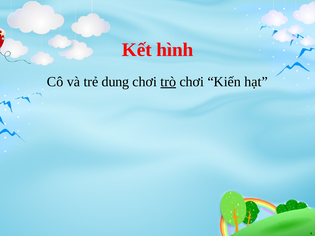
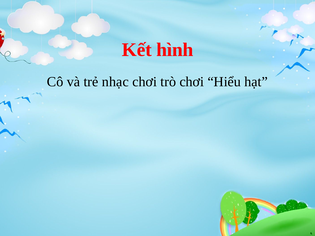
dung: dung -> nhạc
trò underline: present -> none
Kiến: Kiến -> Hiểu
